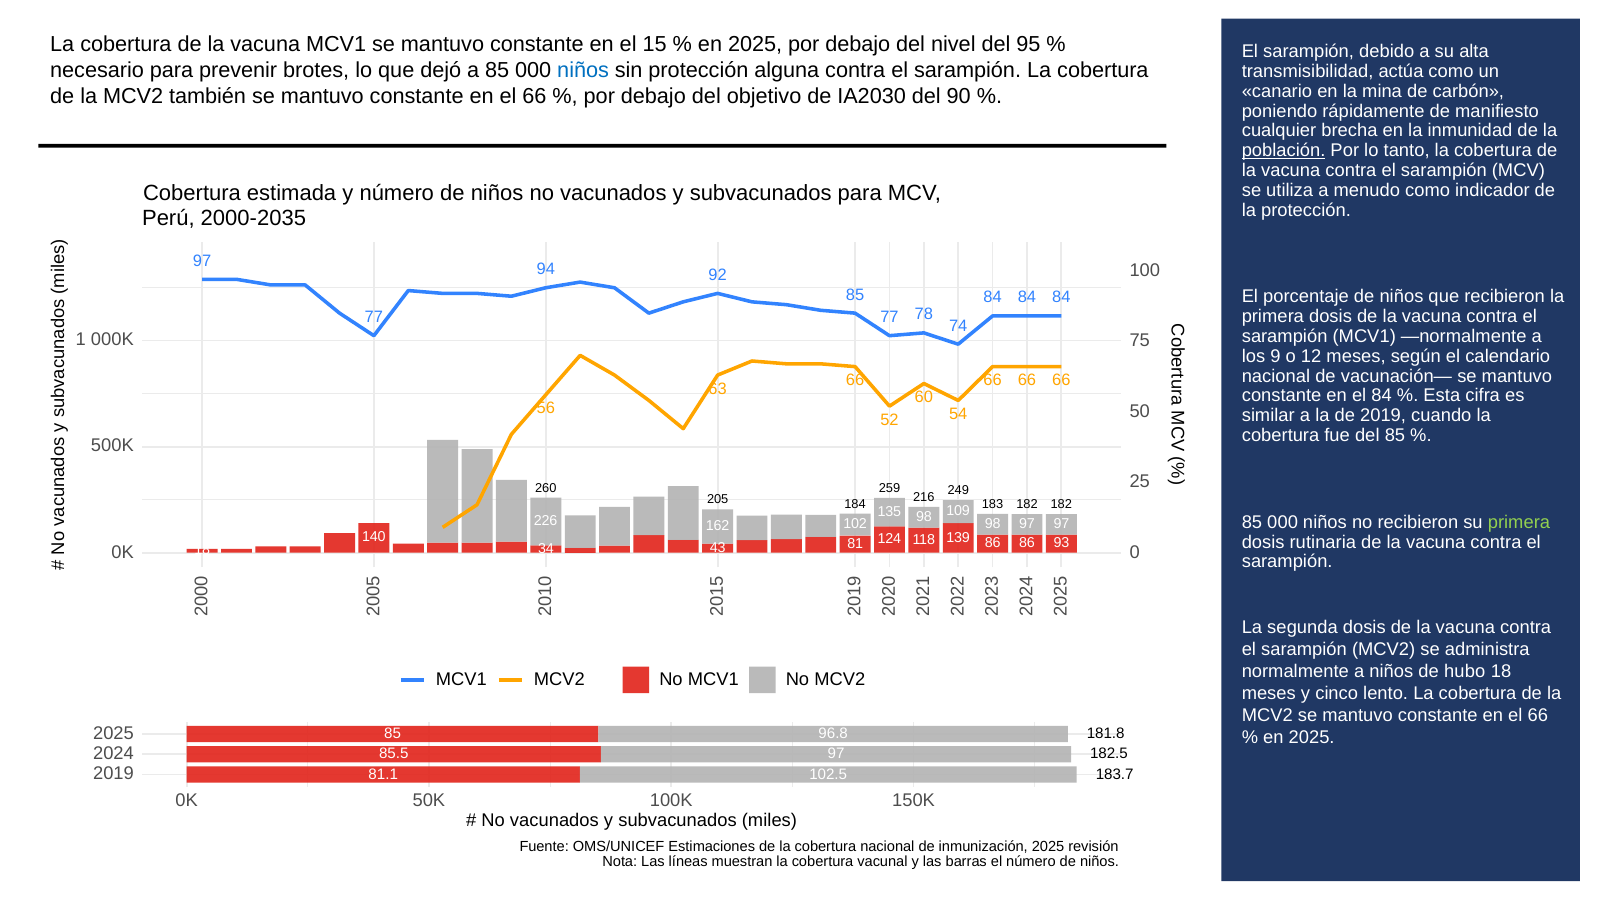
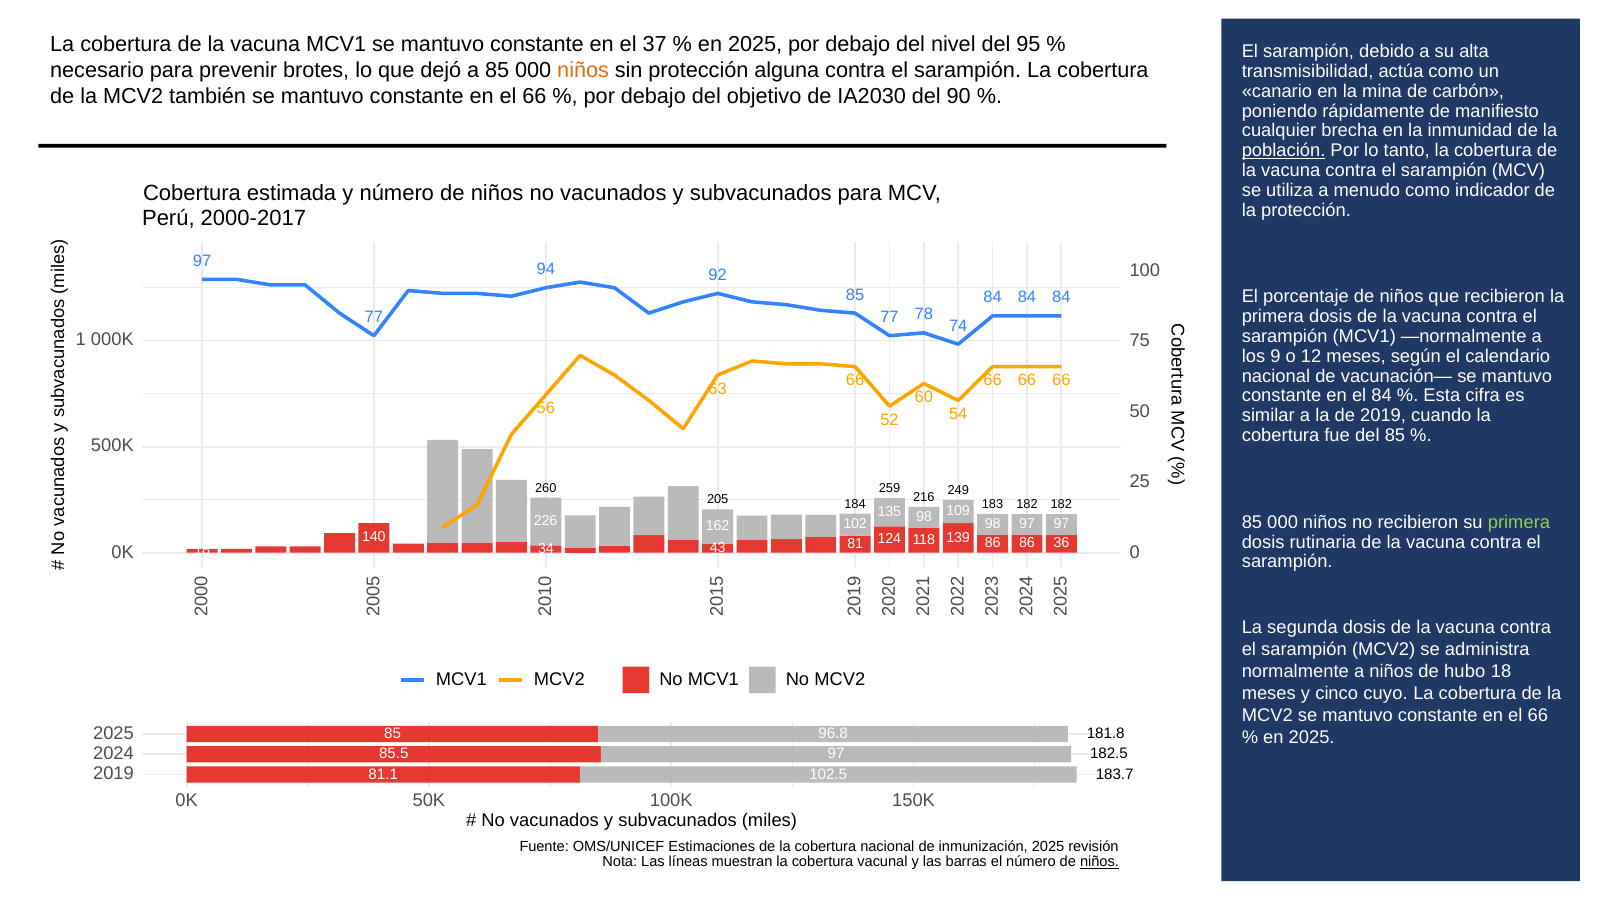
15: 15 -> 37
niños at (583, 70) colour: blue -> orange
2000-2035: 2000-2035 -> 2000-2017
93: 93 -> 36
lento: lento -> cuyo
niños at (1099, 862) underline: none -> present
